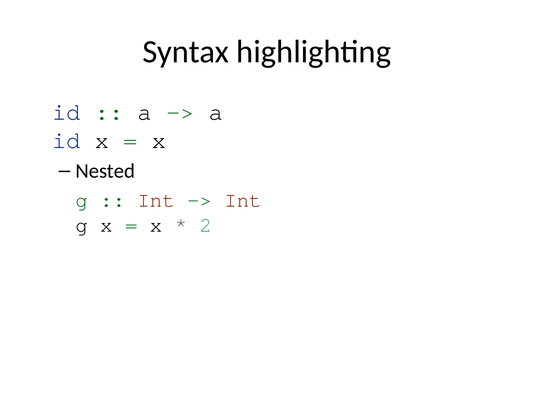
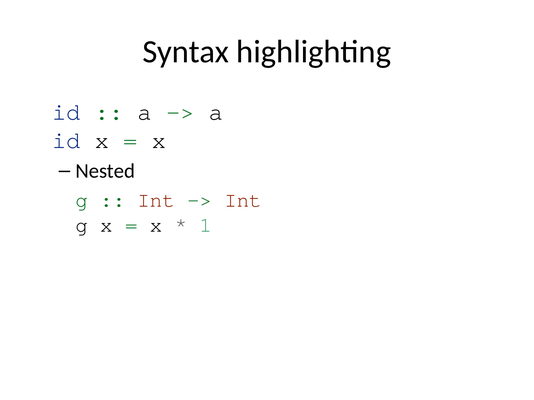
2: 2 -> 1
